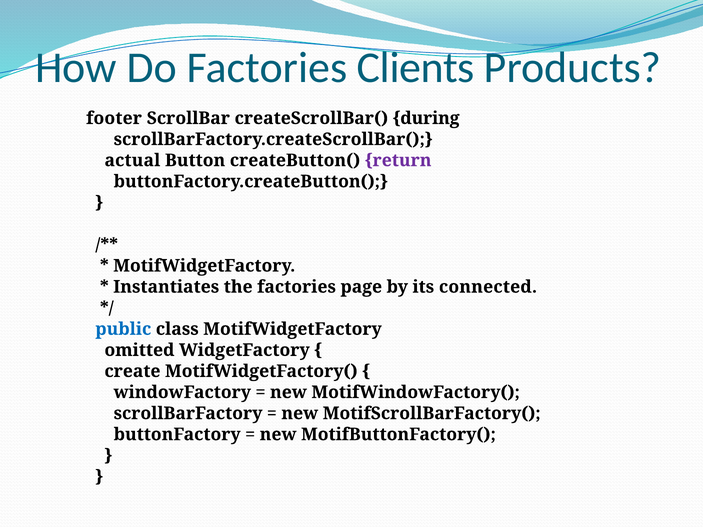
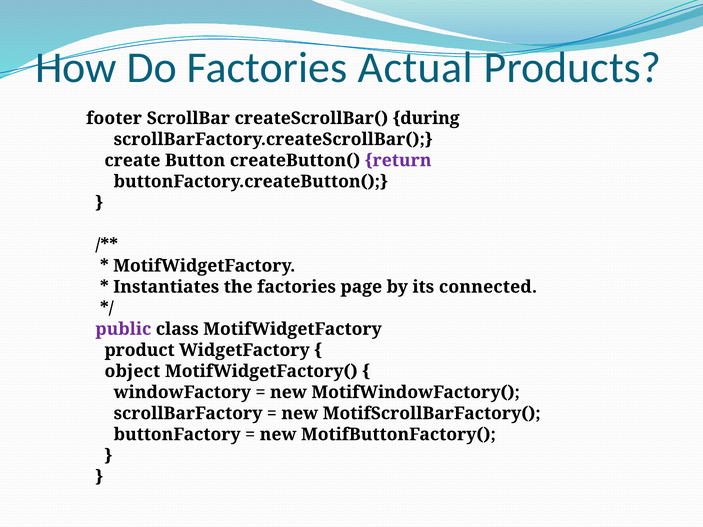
Clients: Clients -> Actual
actual: actual -> create
public colour: blue -> purple
omitted: omitted -> product
create: create -> object
